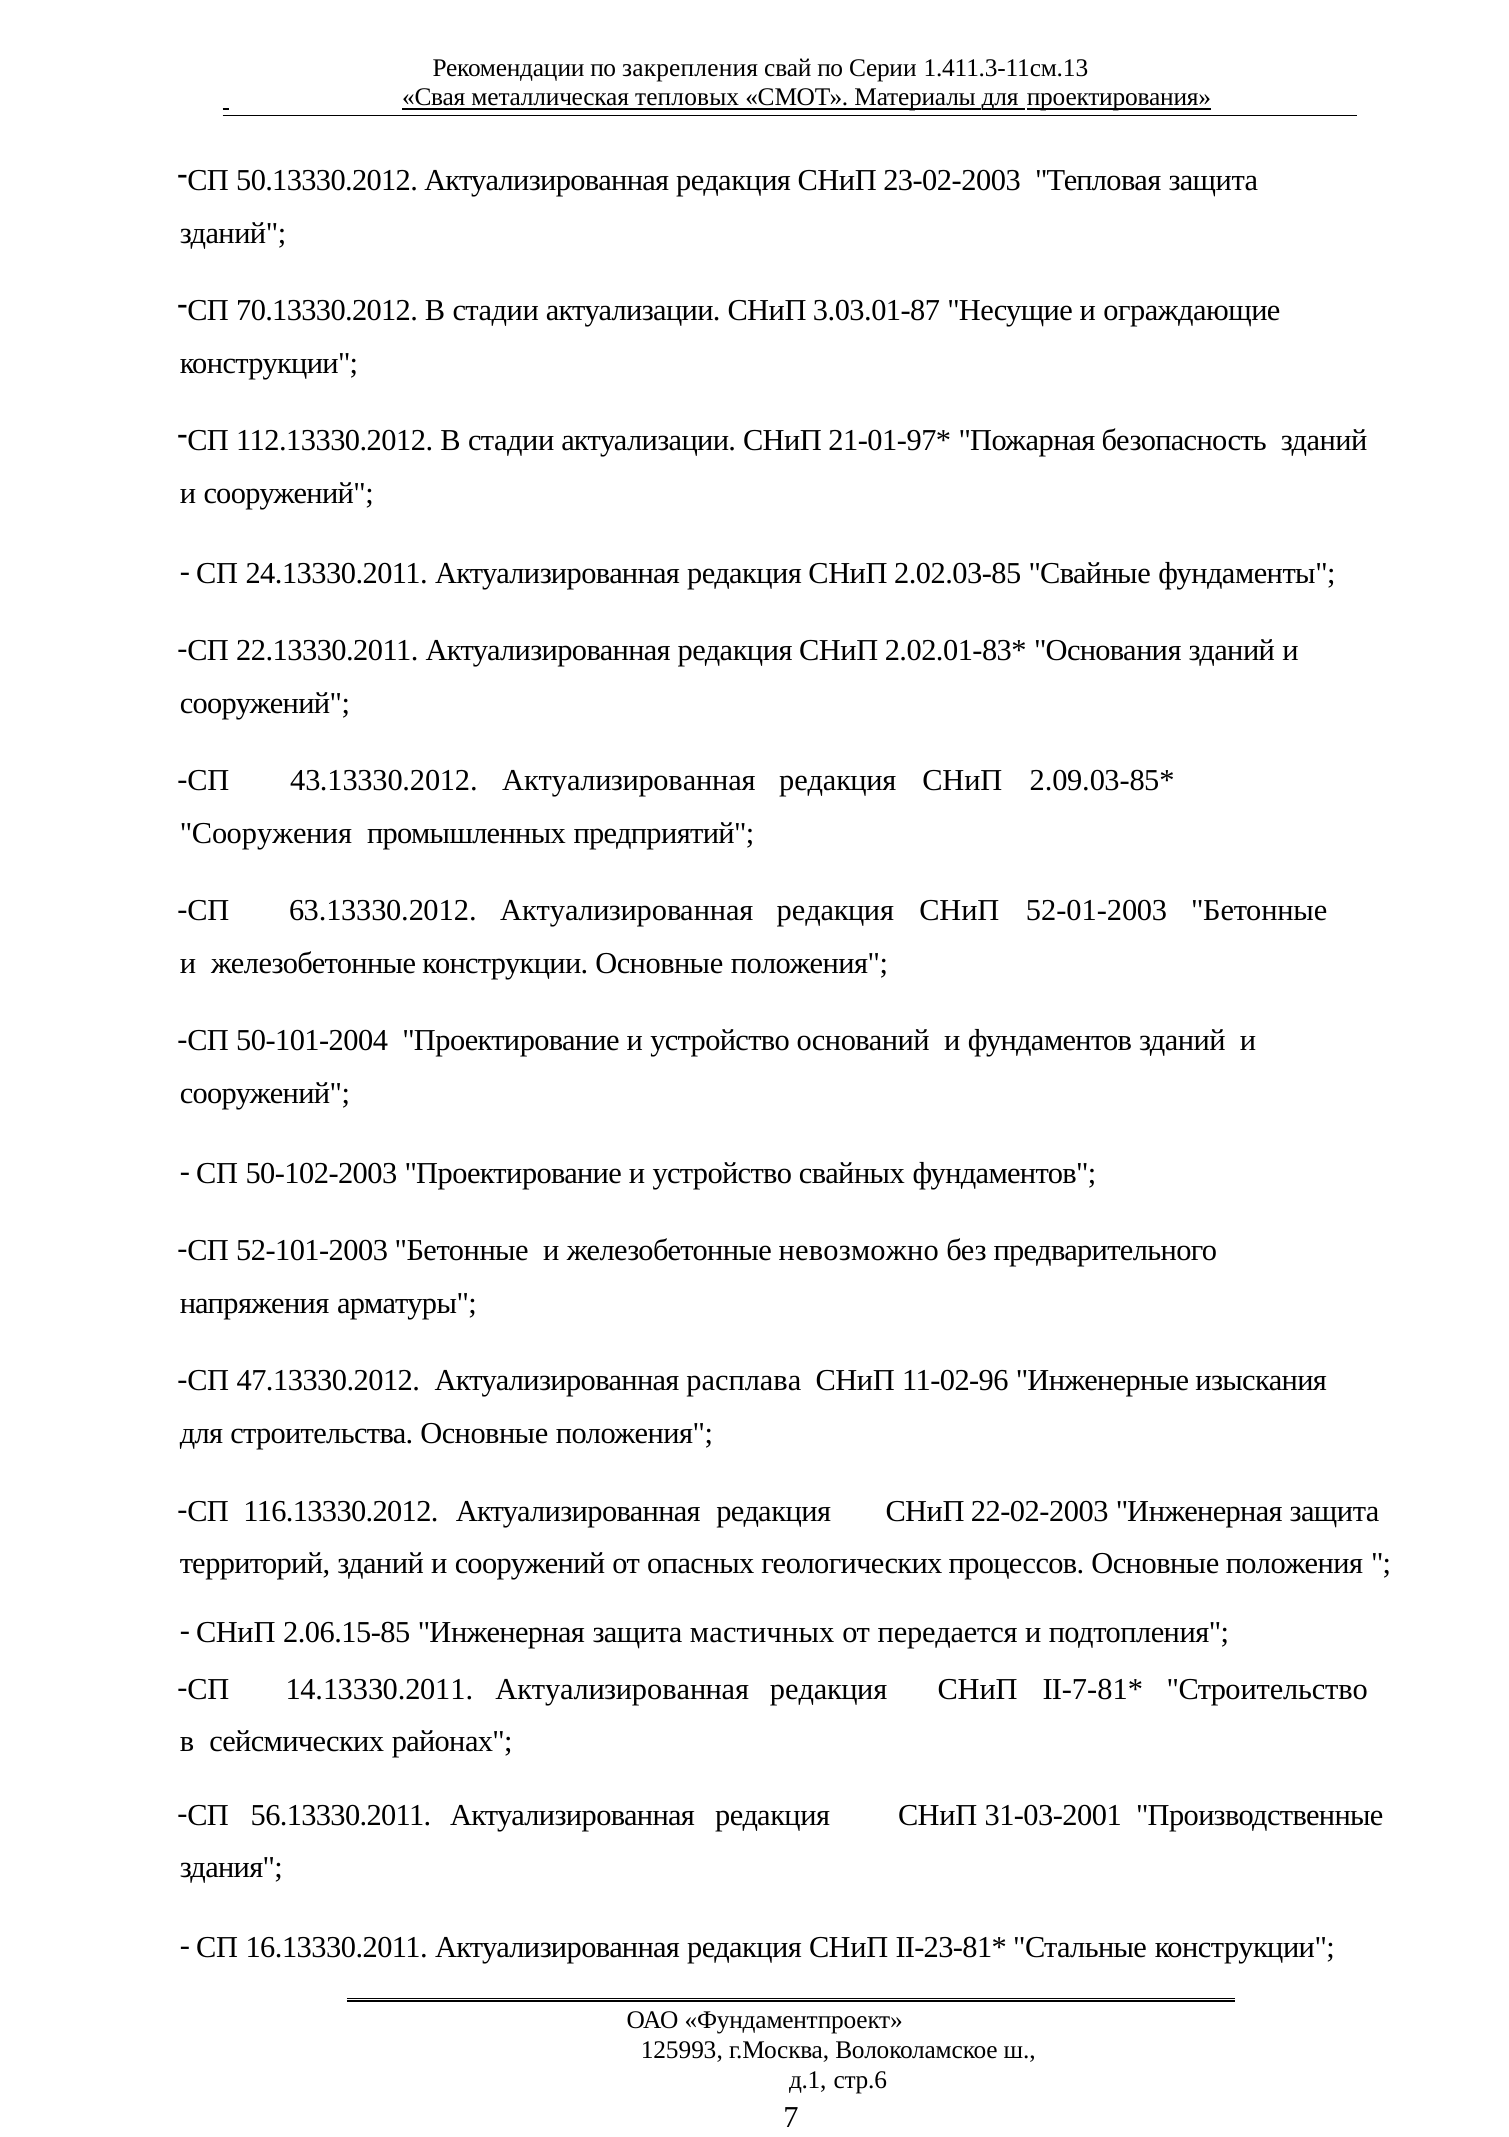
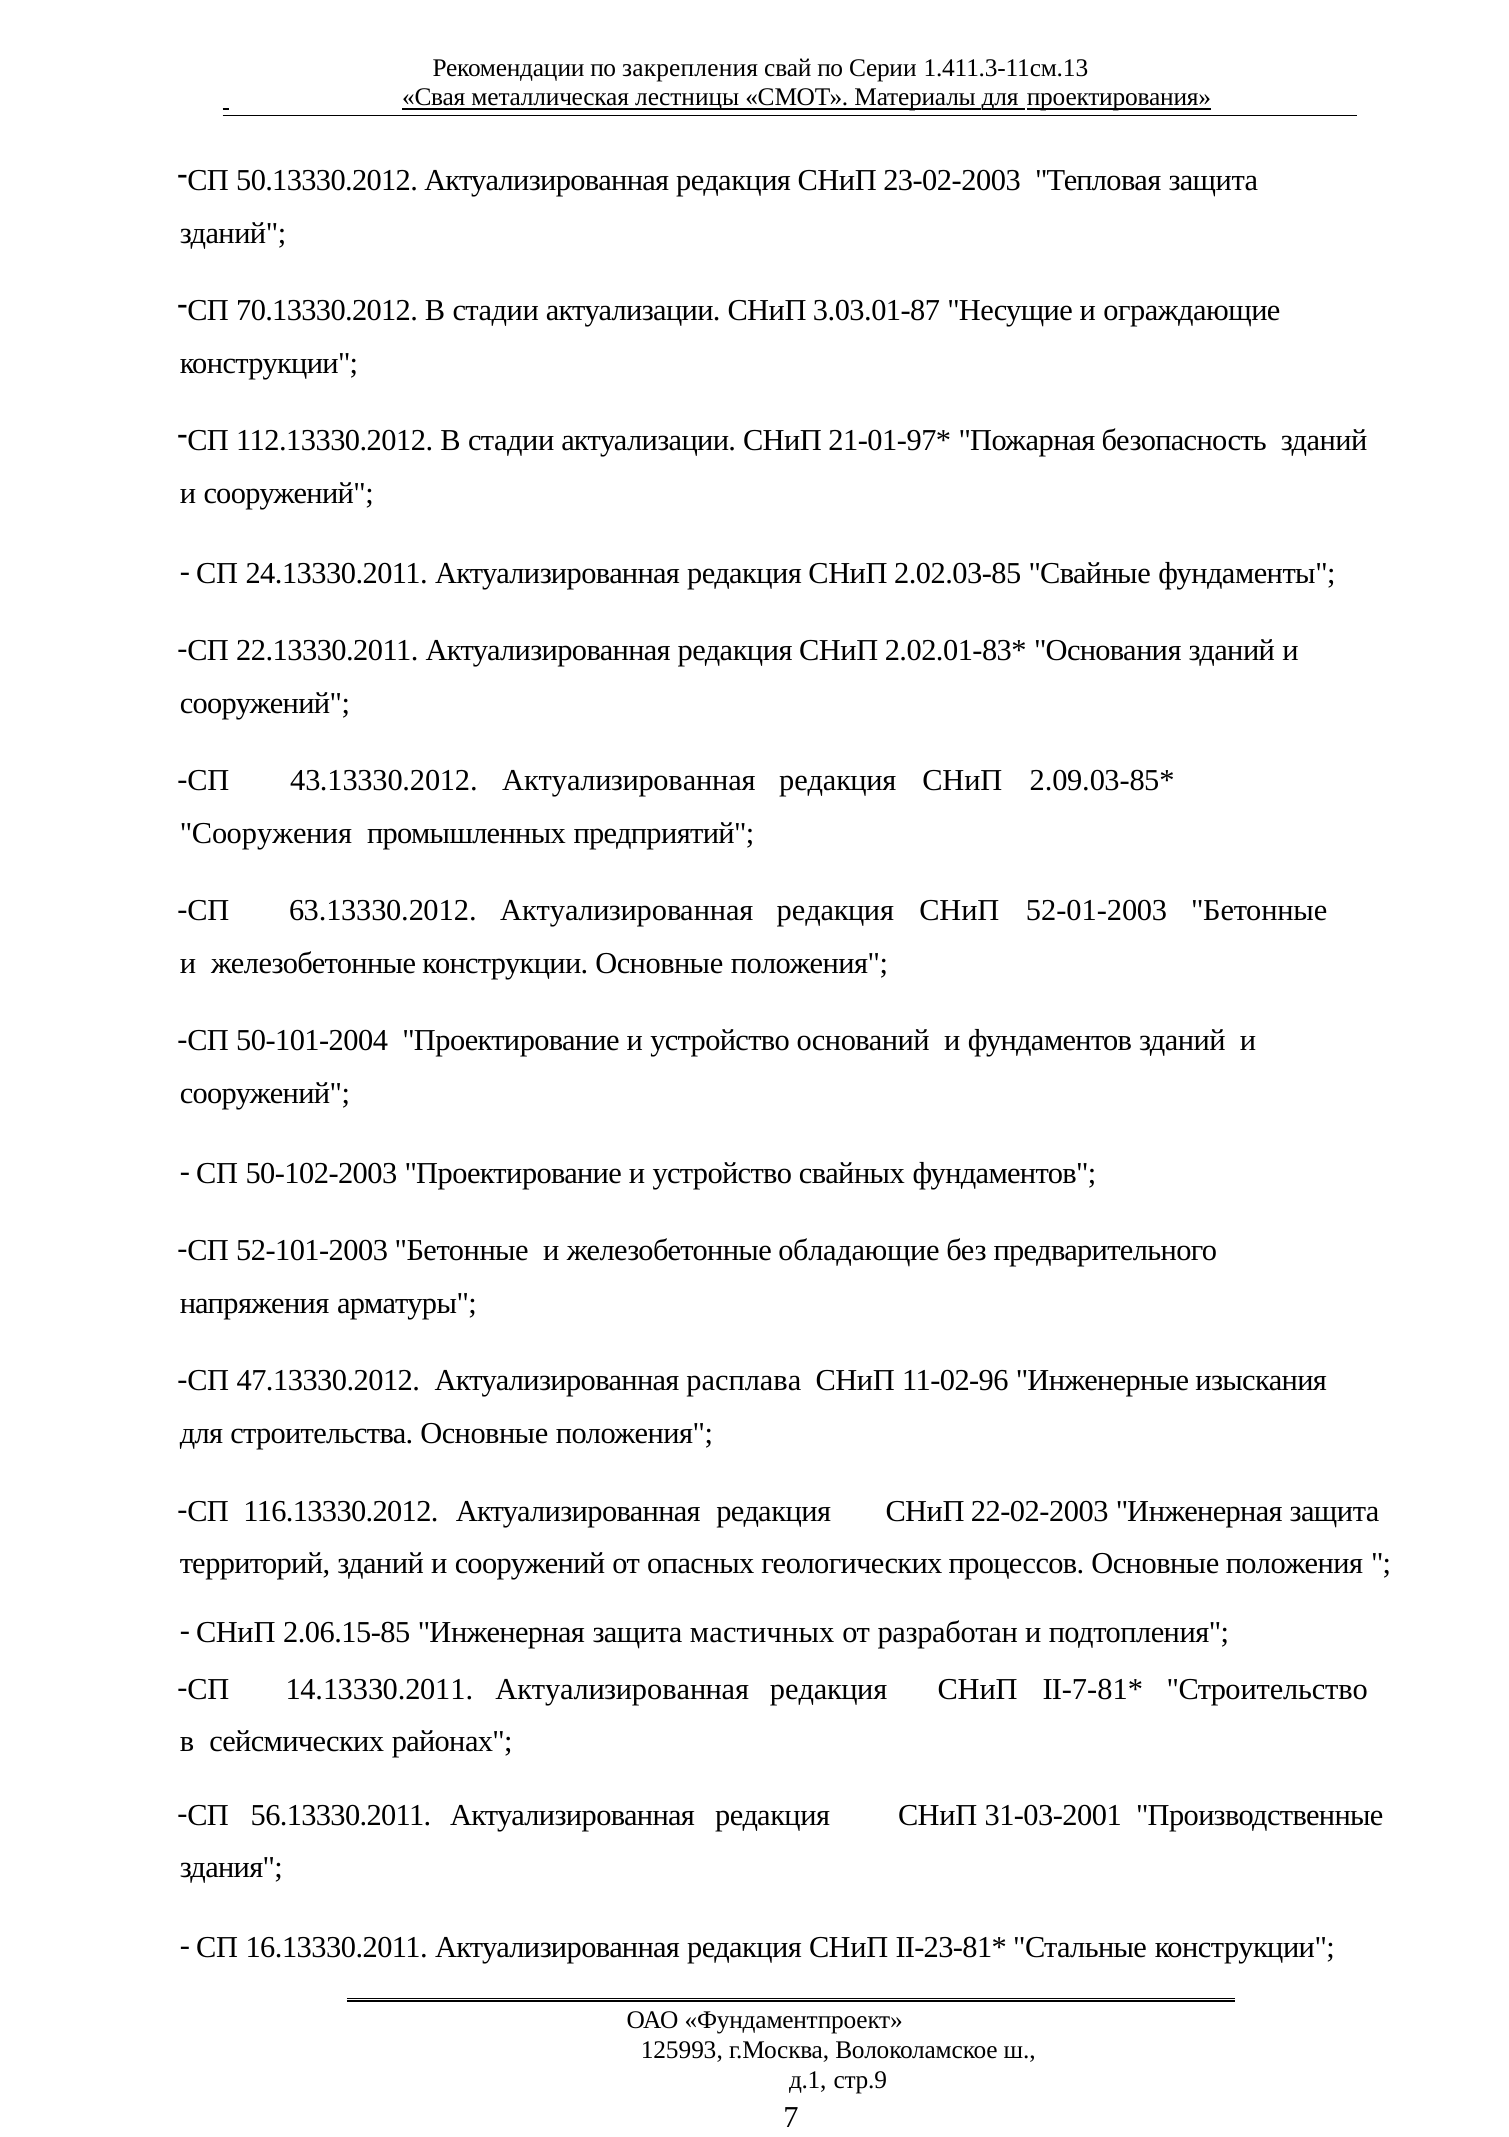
тепловых: тепловых -> лестницы
невозможно: невозможно -> обладающие
передается: передается -> разработан
стр.6: стр.6 -> стр.9
